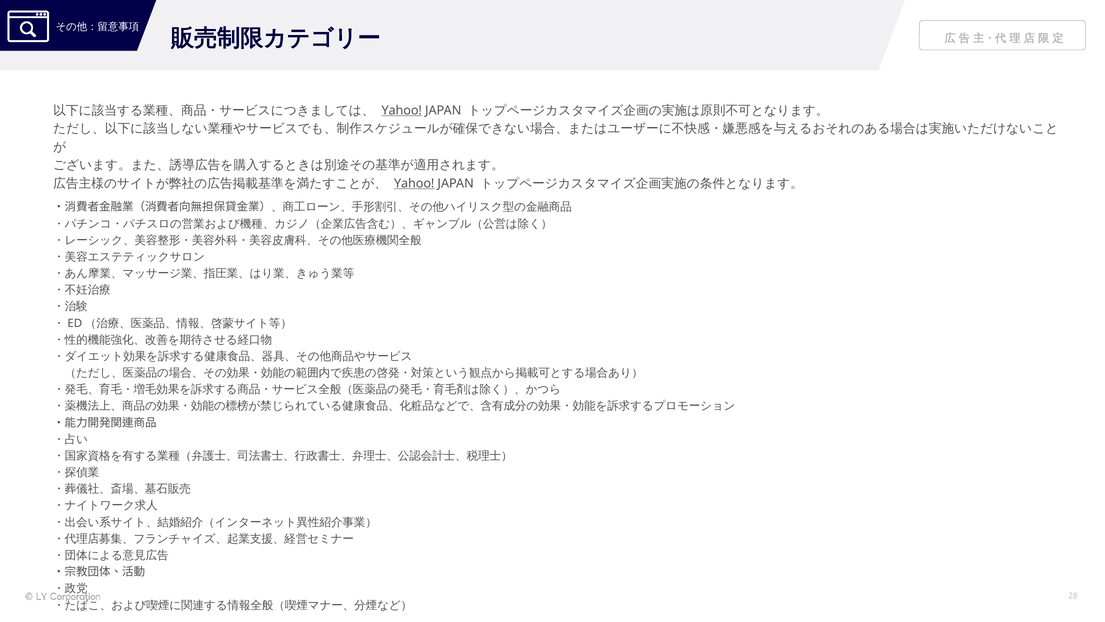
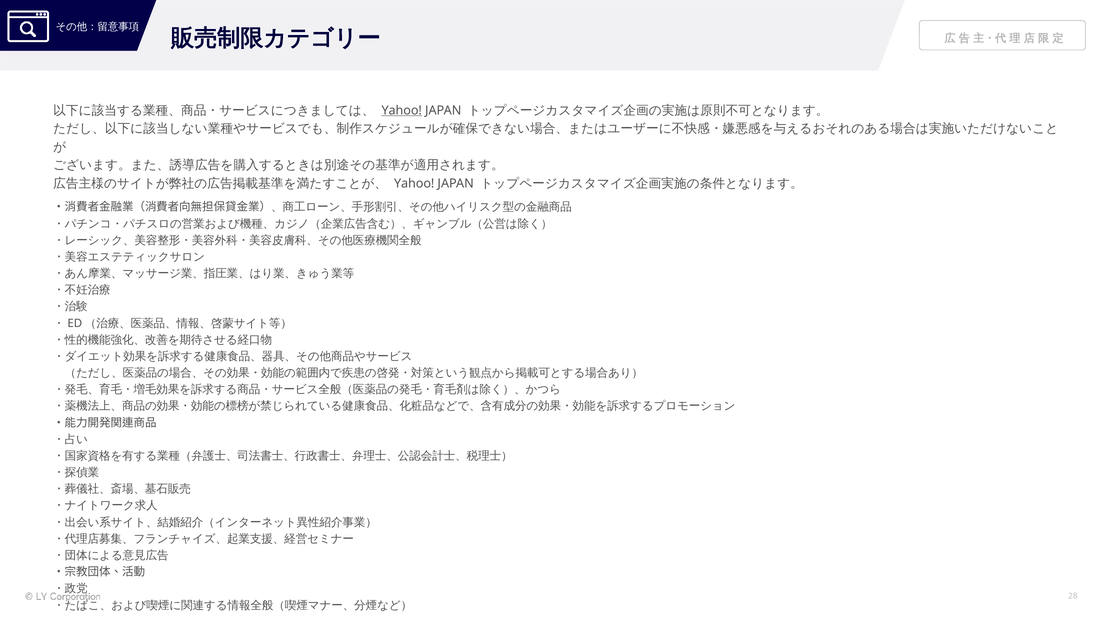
Yahoo at (414, 183) underline: present -> none
